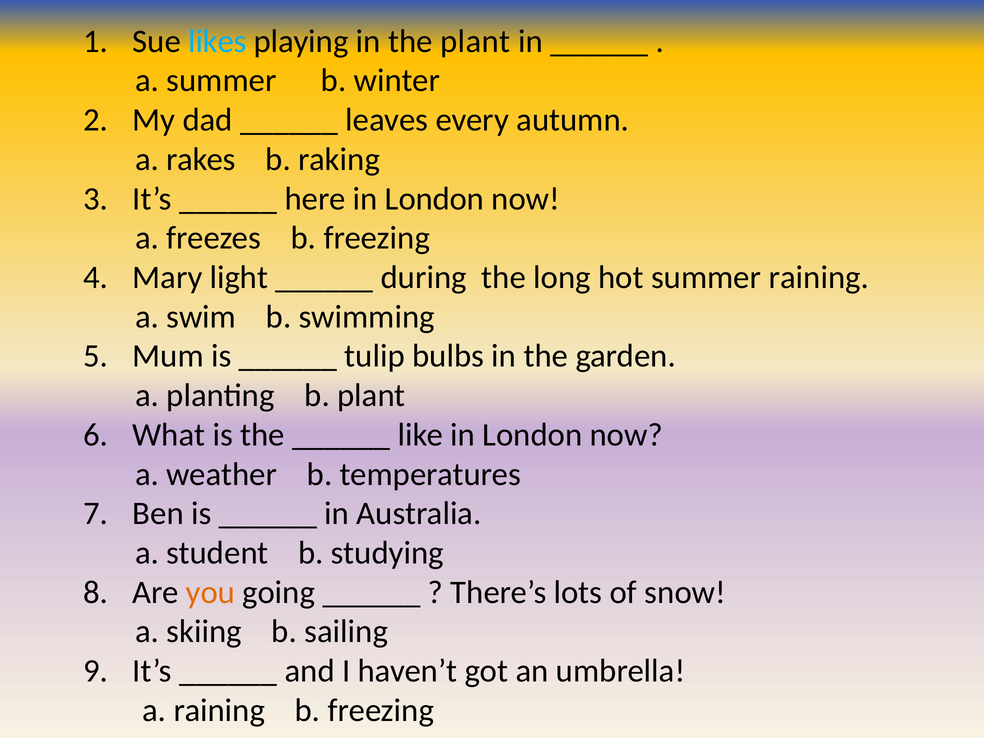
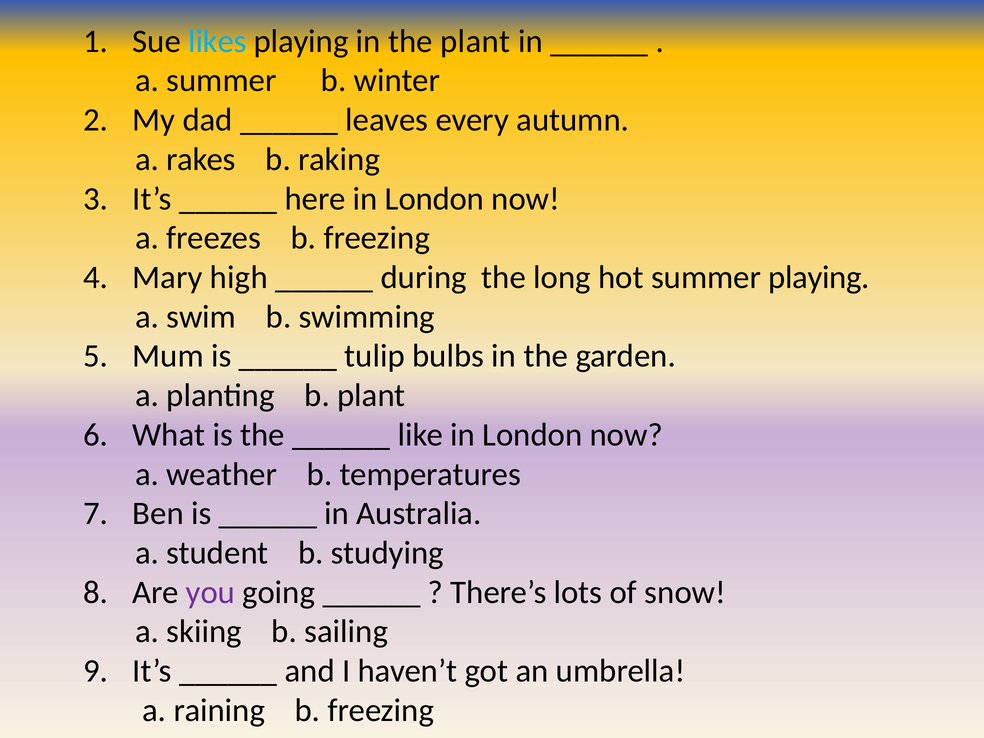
light: light -> high
summer raining: raining -> playing
you colour: orange -> purple
